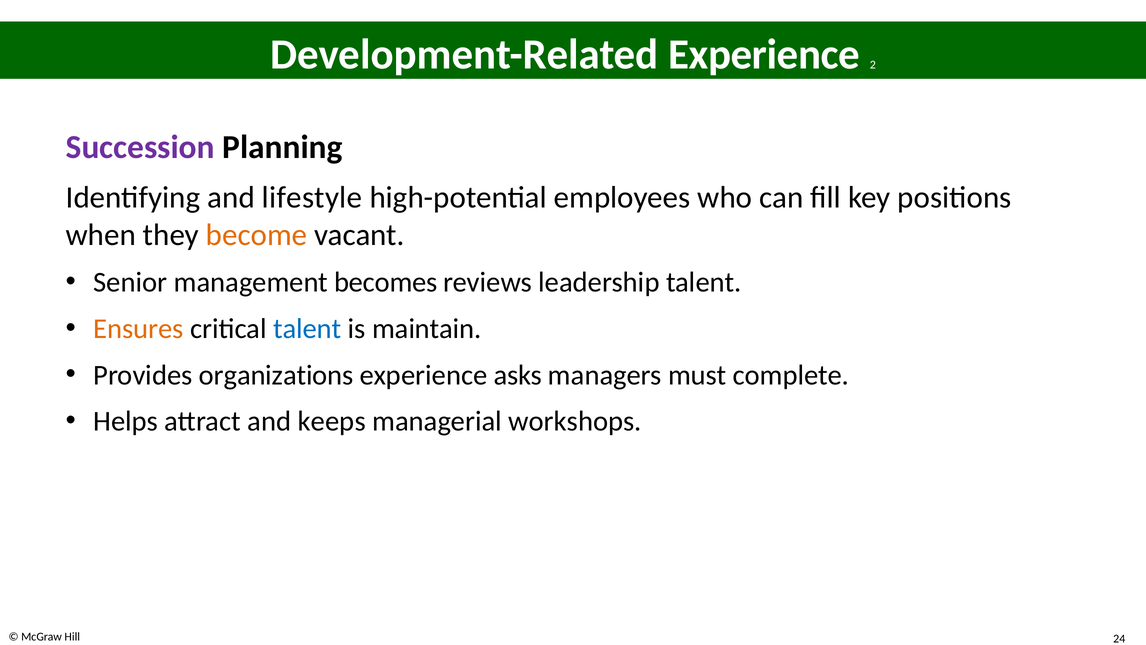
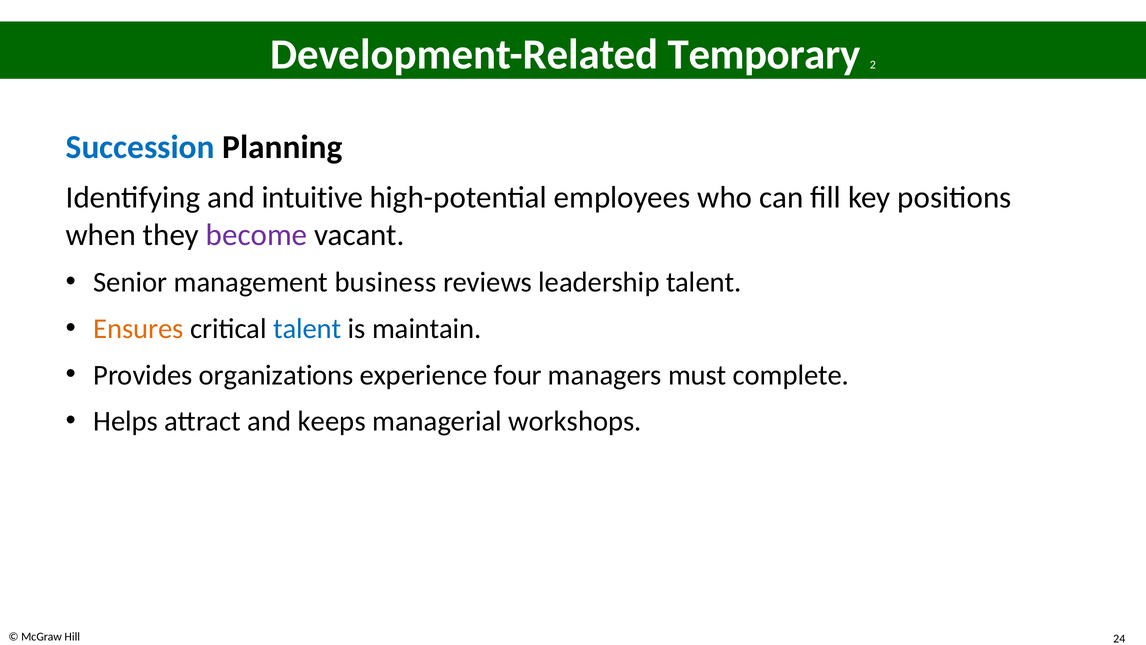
Development-Related Experience: Experience -> Temporary
Succession colour: purple -> blue
lifestyle: lifestyle -> intuitive
become colour: orange -> purple
becomes: becomes -> business
asks: asks -> four
